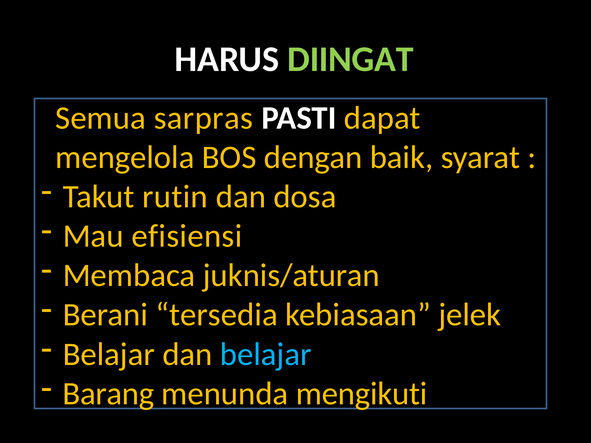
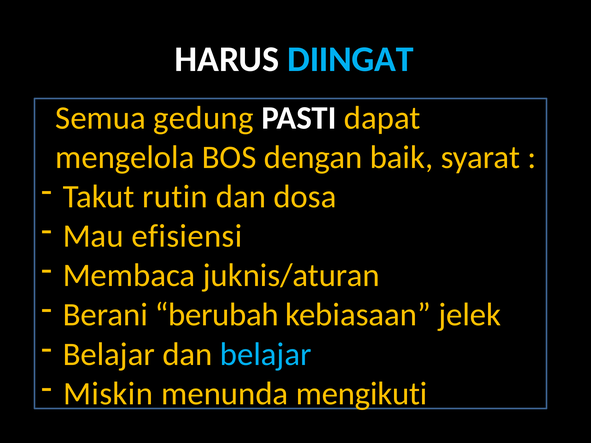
DIINGAT colour: light green -> light blue
sarpras: sarpras -> gedung
tersedia: tersedia -> berubah
Barang: Barang -> Miskin
